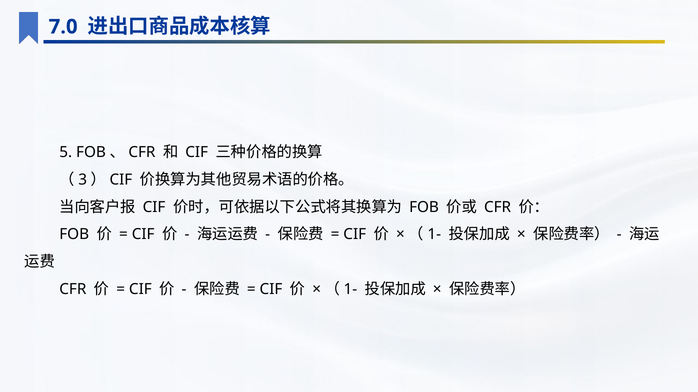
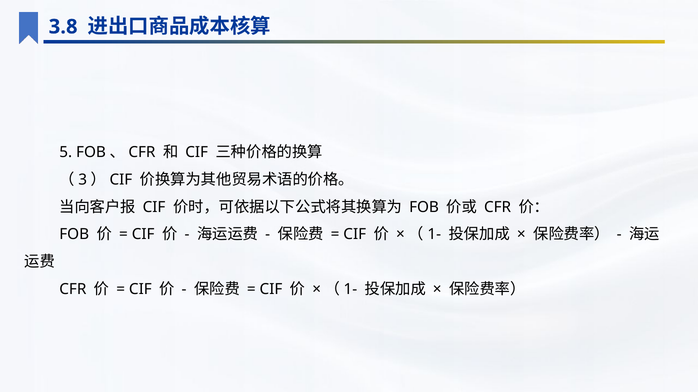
7.0: 7.0 -> 3.8
